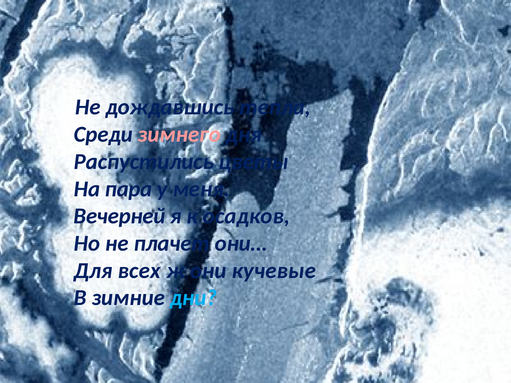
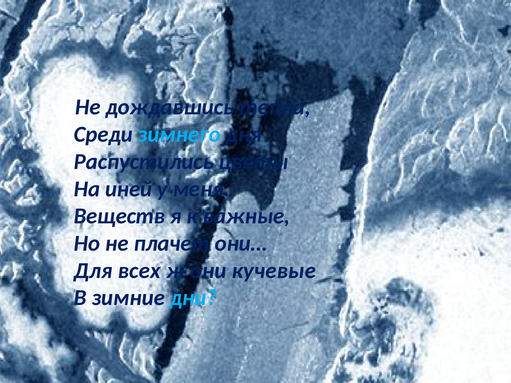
зимнего colour: pink -> light blue
пара: пара -> иней
Вечерней: Вечерней -> Веществ
осадков: осадков -> важные
